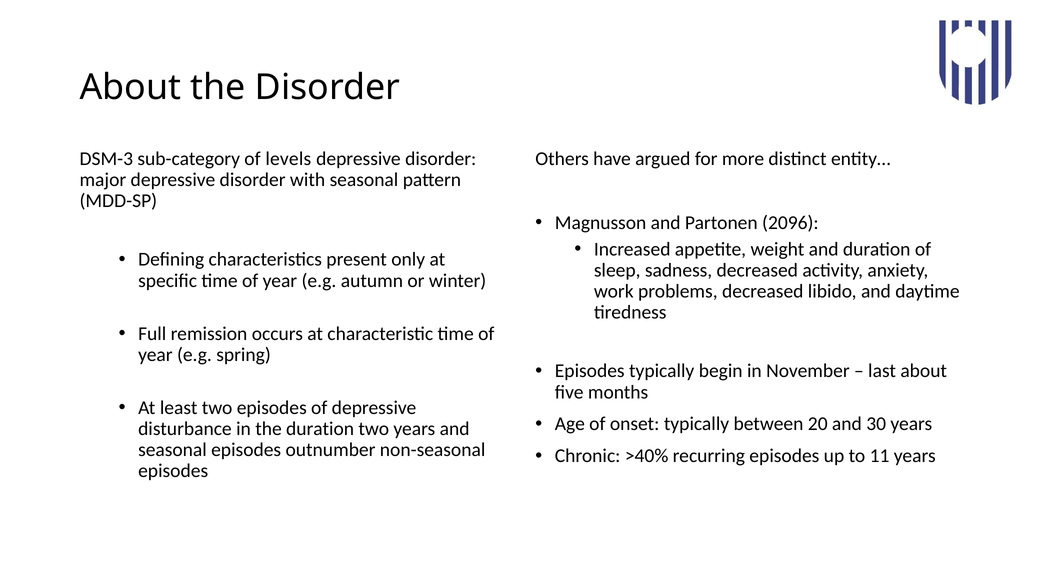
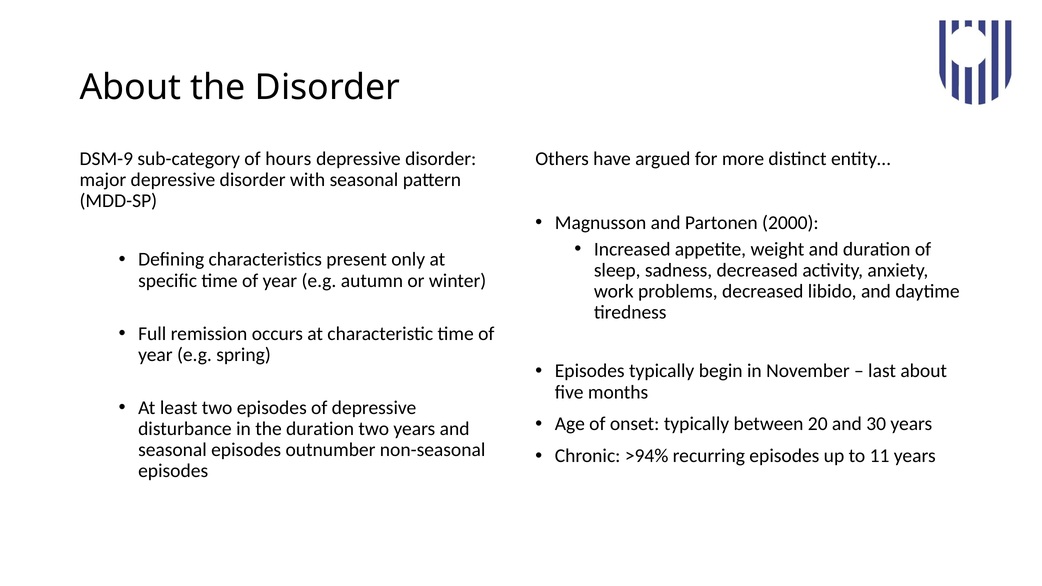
DSM-3: DSM-3 -> DSM-9
levels: levels -> hours
2096: 2096 -> 2000
>40%: >40% -> >94%
